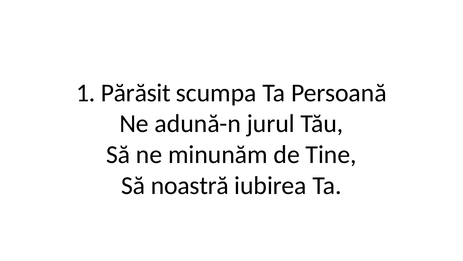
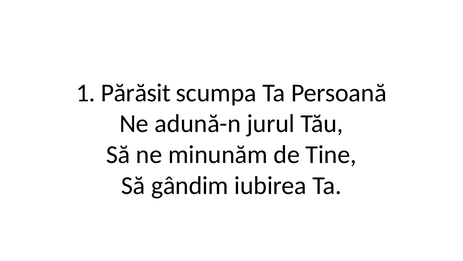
noastră: noastră -> gândim
